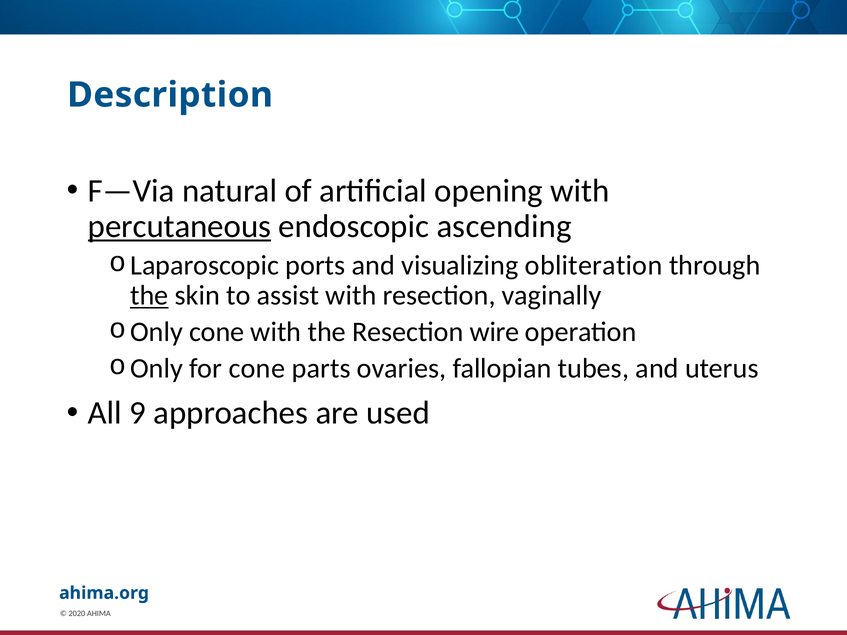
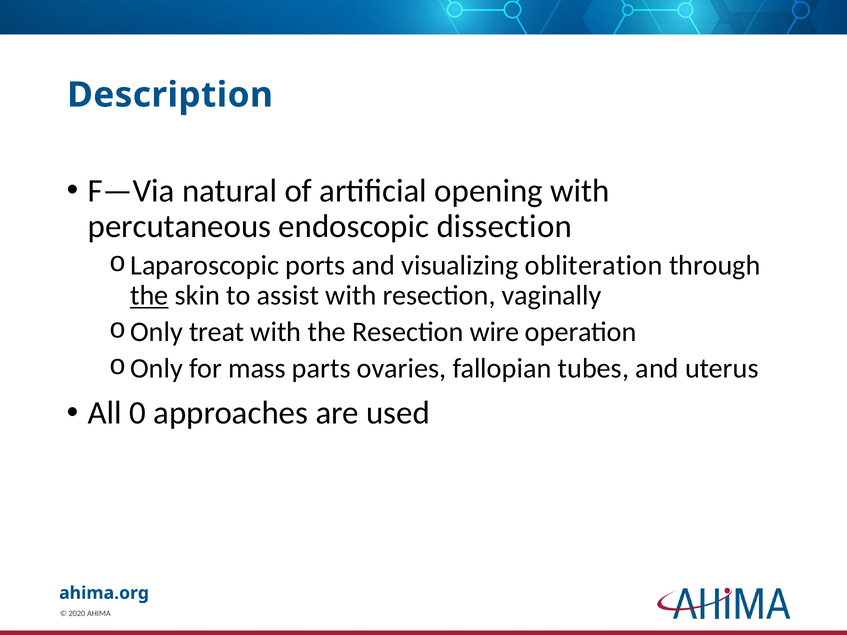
percutaneous underline: present -> none
ascending: ascending -> dissection
Only cone: cone -> treat
for cone: cone -> mass
9: 9 -> 0
